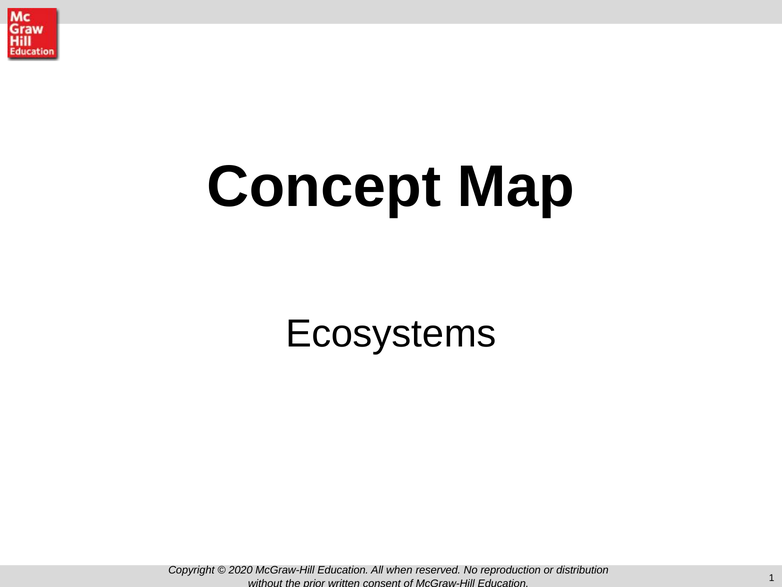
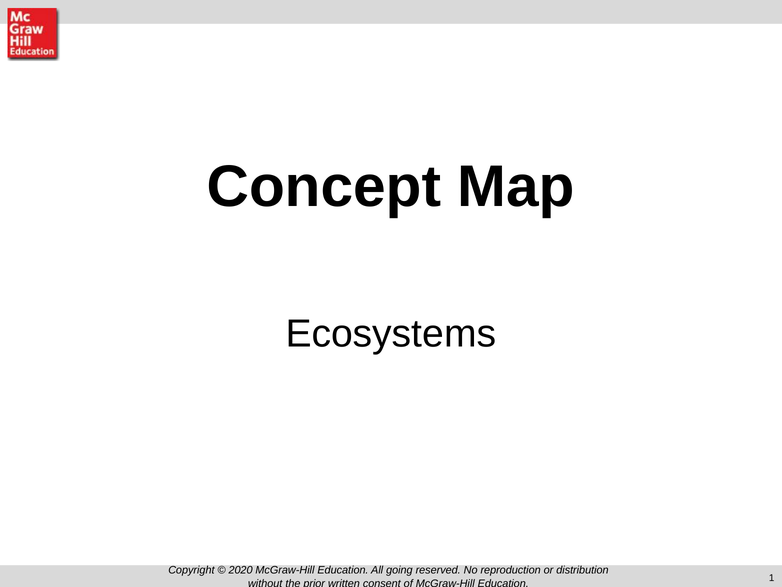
when: when -> going
